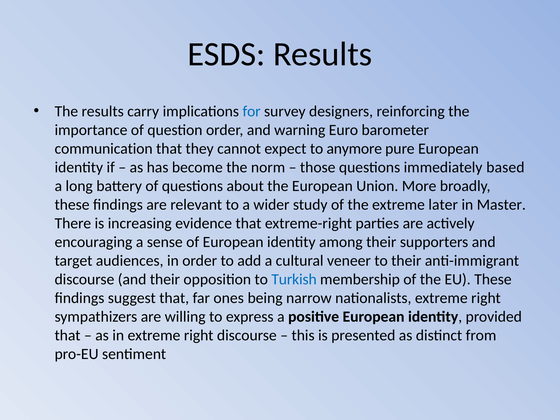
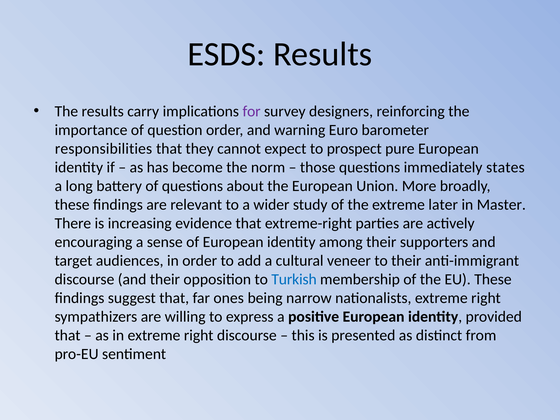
for colour: blue -> purple
communication: communication -> responsibilities
anymore: anymore -> prospect
based: based -> states
